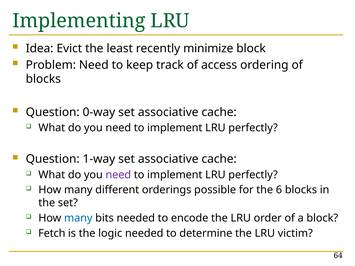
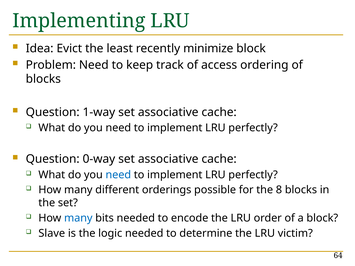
0-way: 0-way -> 1-way
1-way: 1-way -> 0-way
need at (118, 175) colour: purple -> blue
6: 6 -> 8
Fetch: Fetch -> Slave
